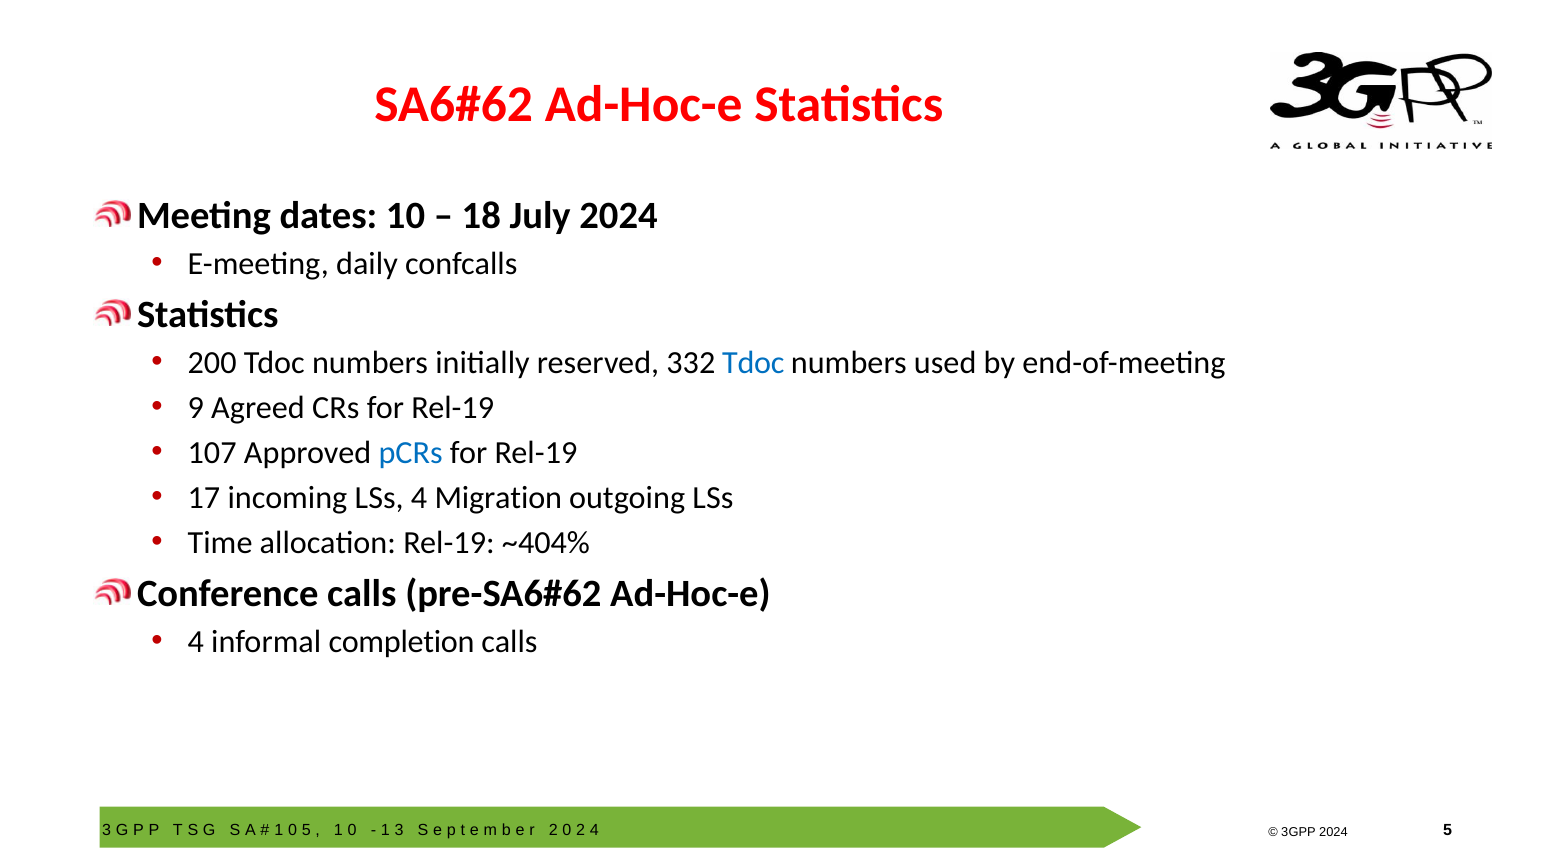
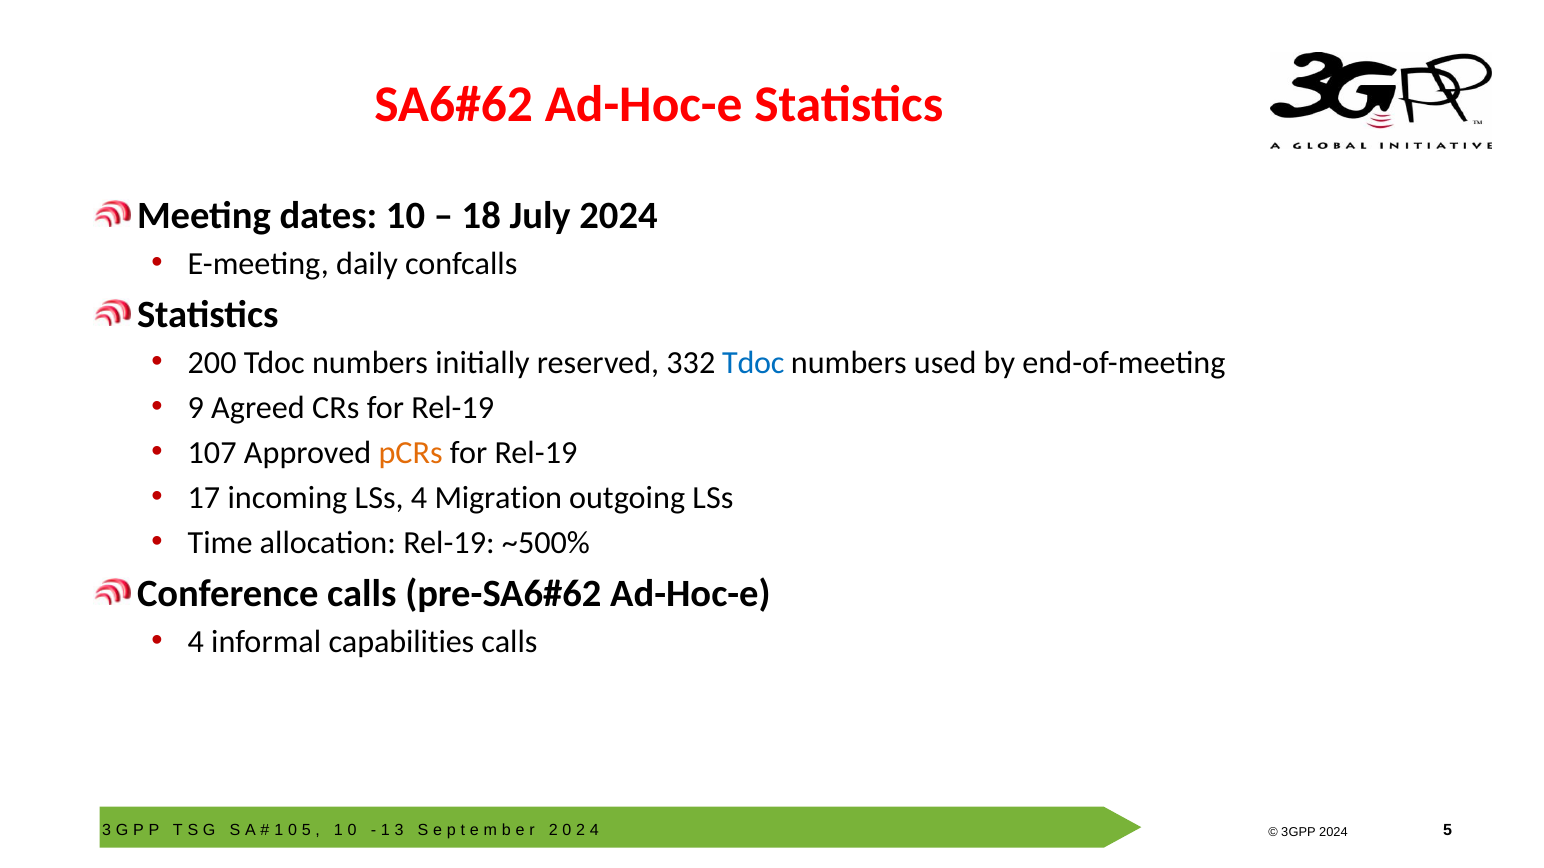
pCRs colour: blue -> orange
~404%: ~404% -> ~500%
completion: completion -> capabilities
